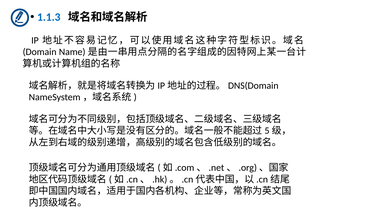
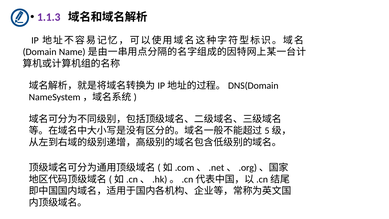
1.1.3 colour: blue -> purple
